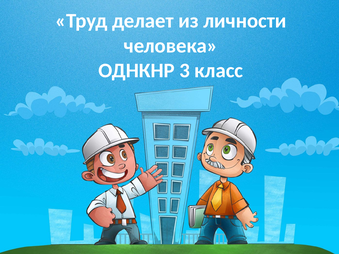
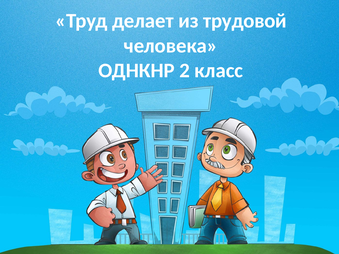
личности: личности -> трудовой
3: 3 -> 2
